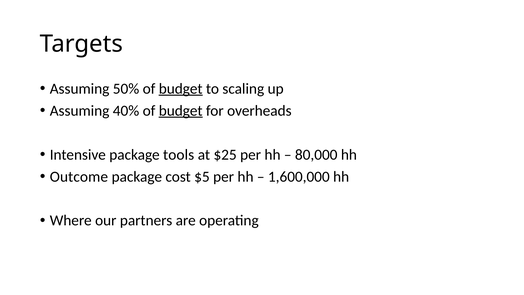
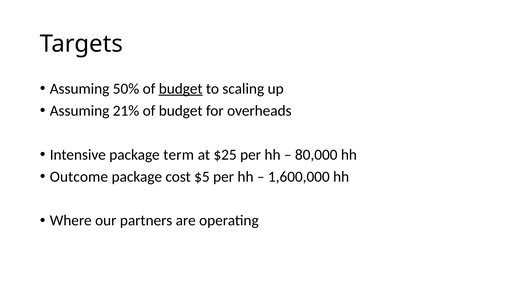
40%: 40% -> 21%
budget at (181, 111) underline: present -> none
tools: tools -> term
